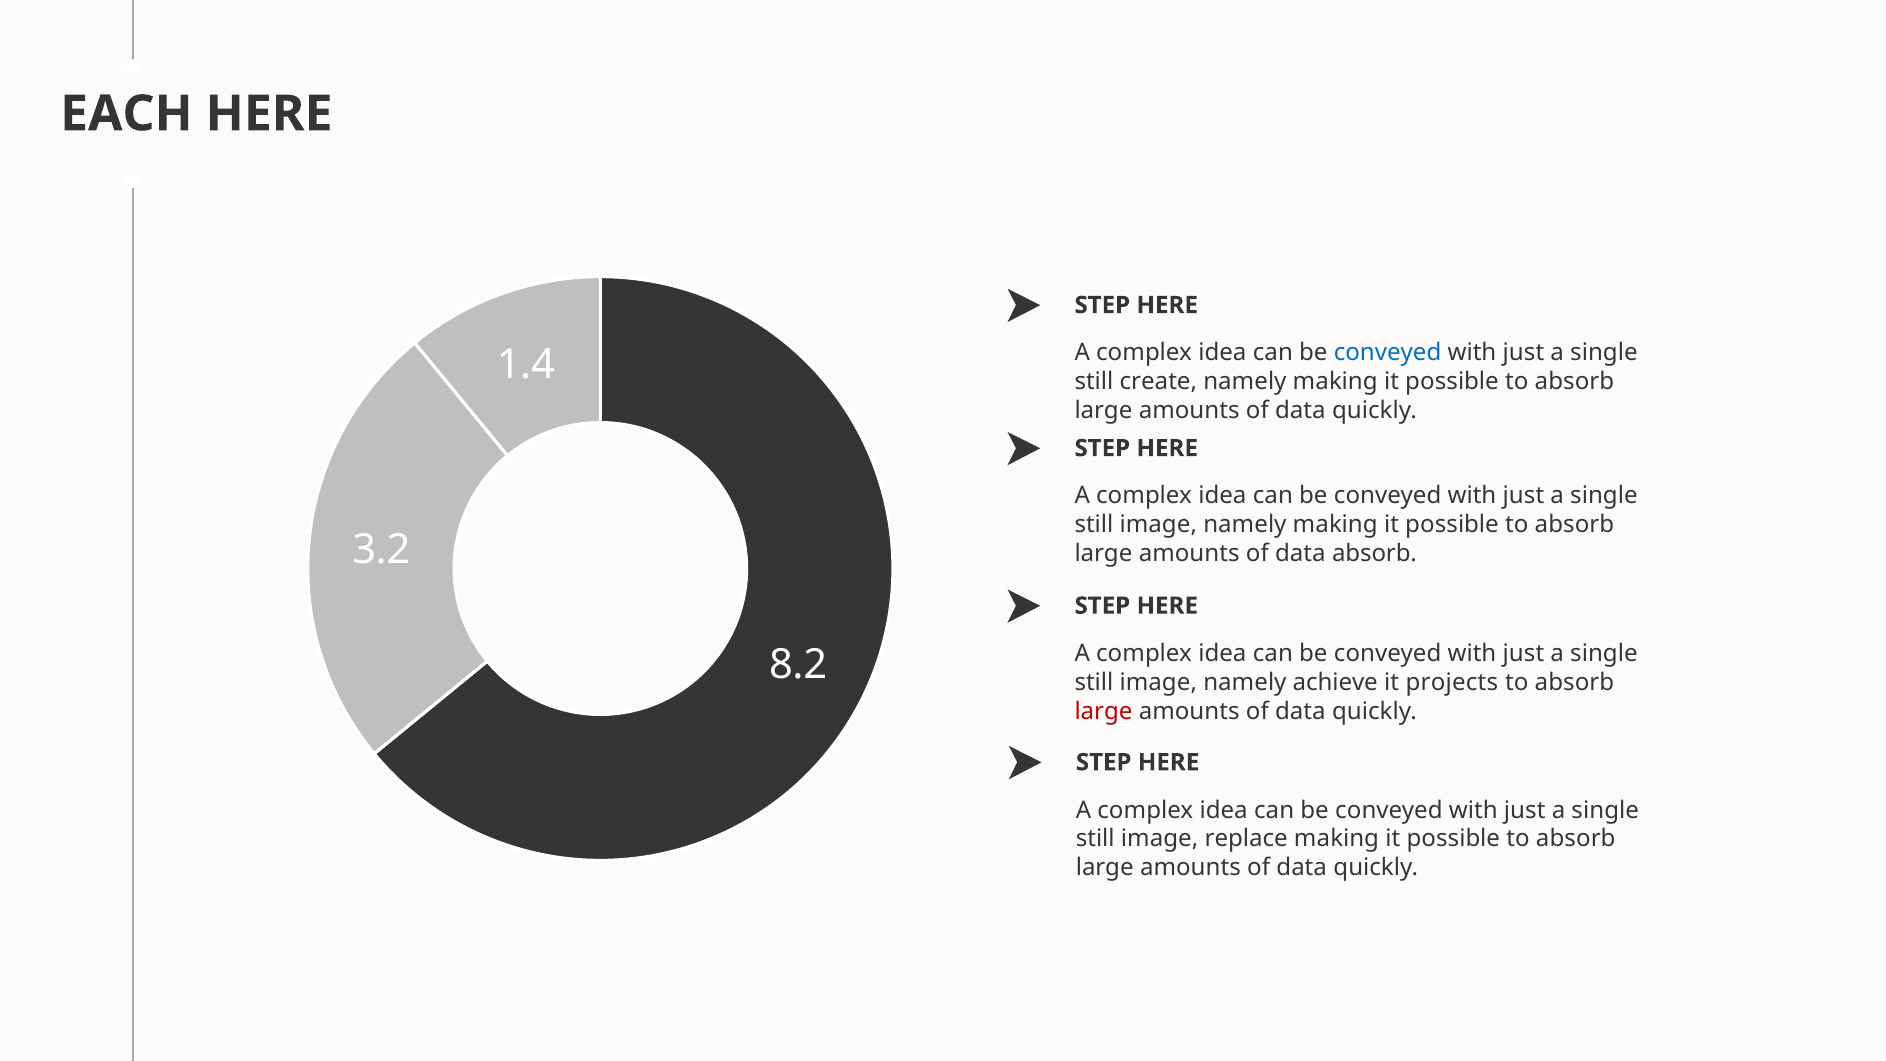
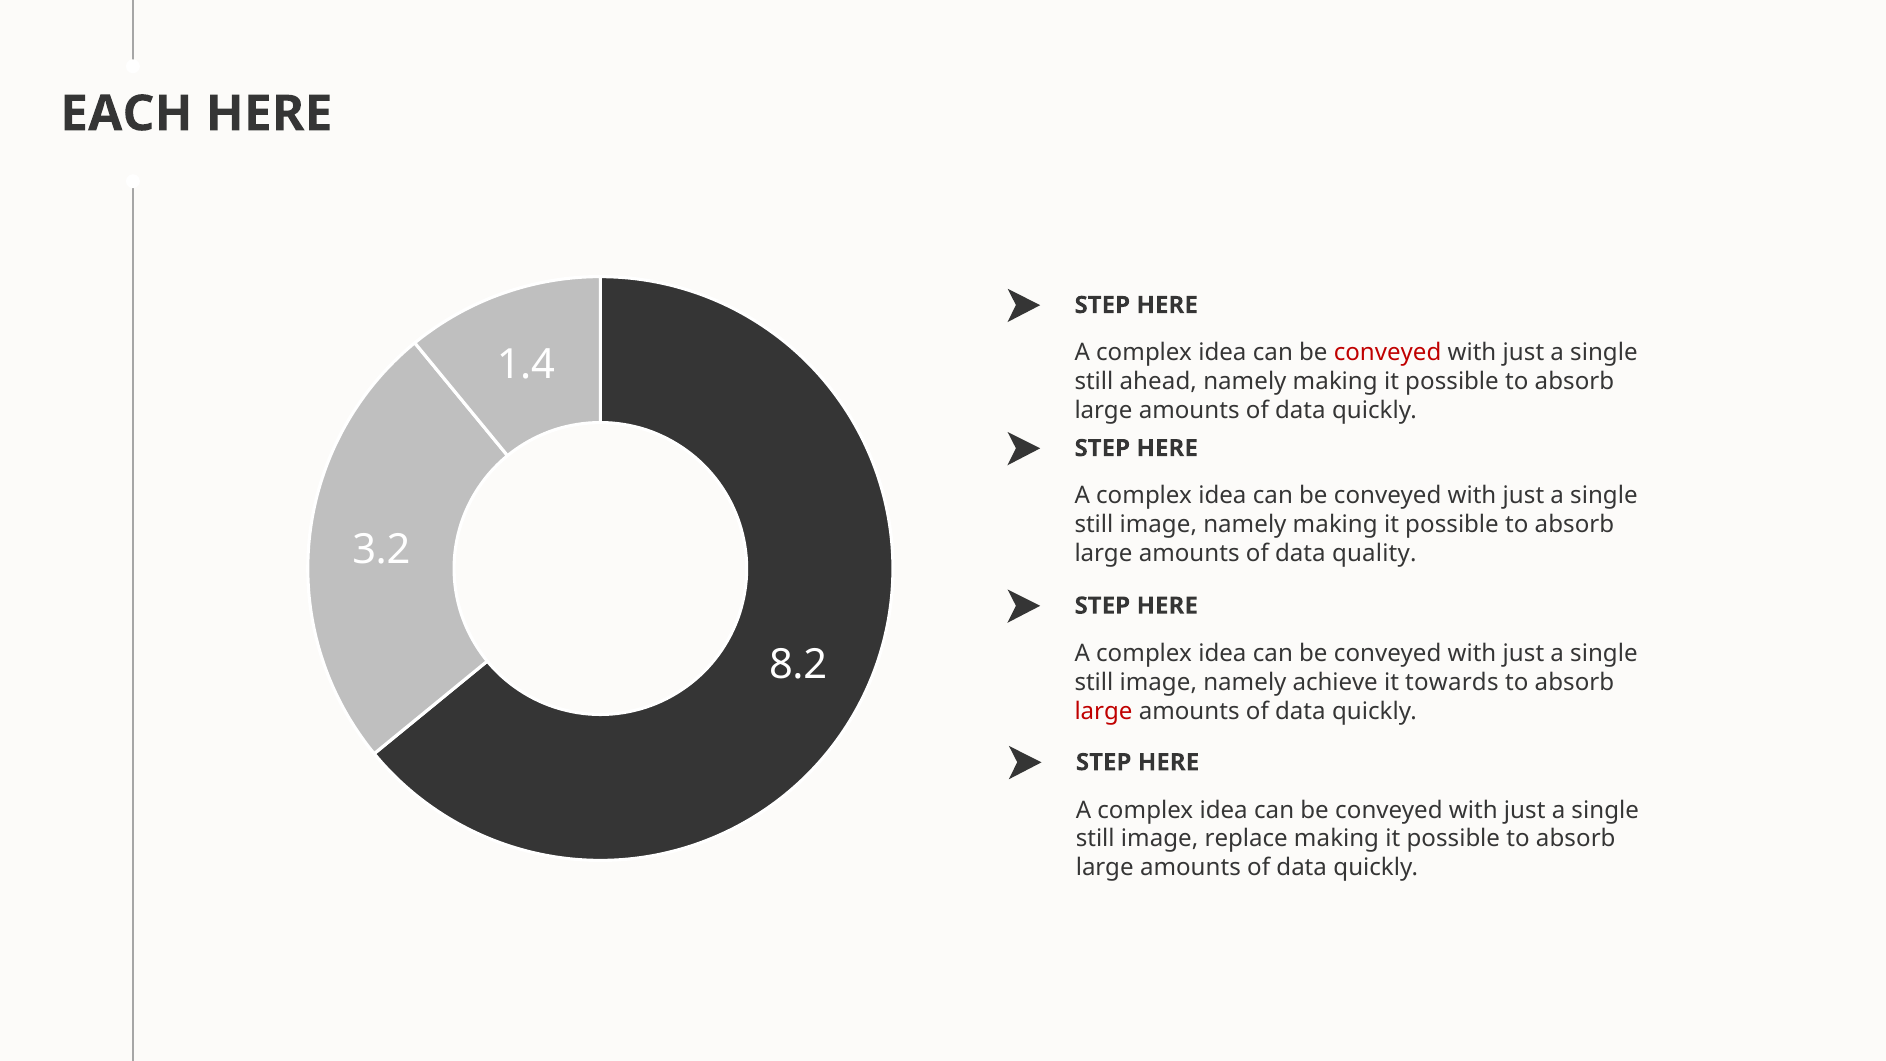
conveyed at (1388, 353) colour: blue -> red
create: create -> ahead
data absorb: absorb -> quality
projects: projects -> towards
